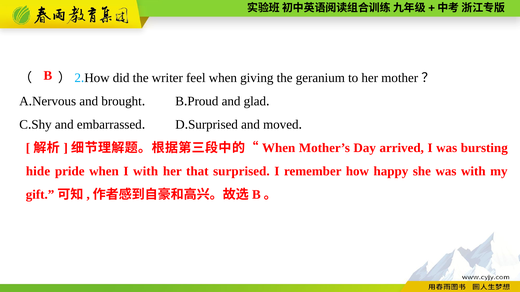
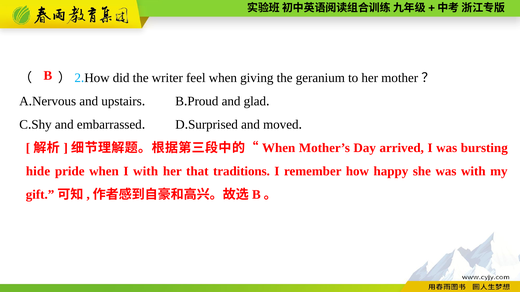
brought: brought -> upstairs
that surprised: surprised -> traditions
